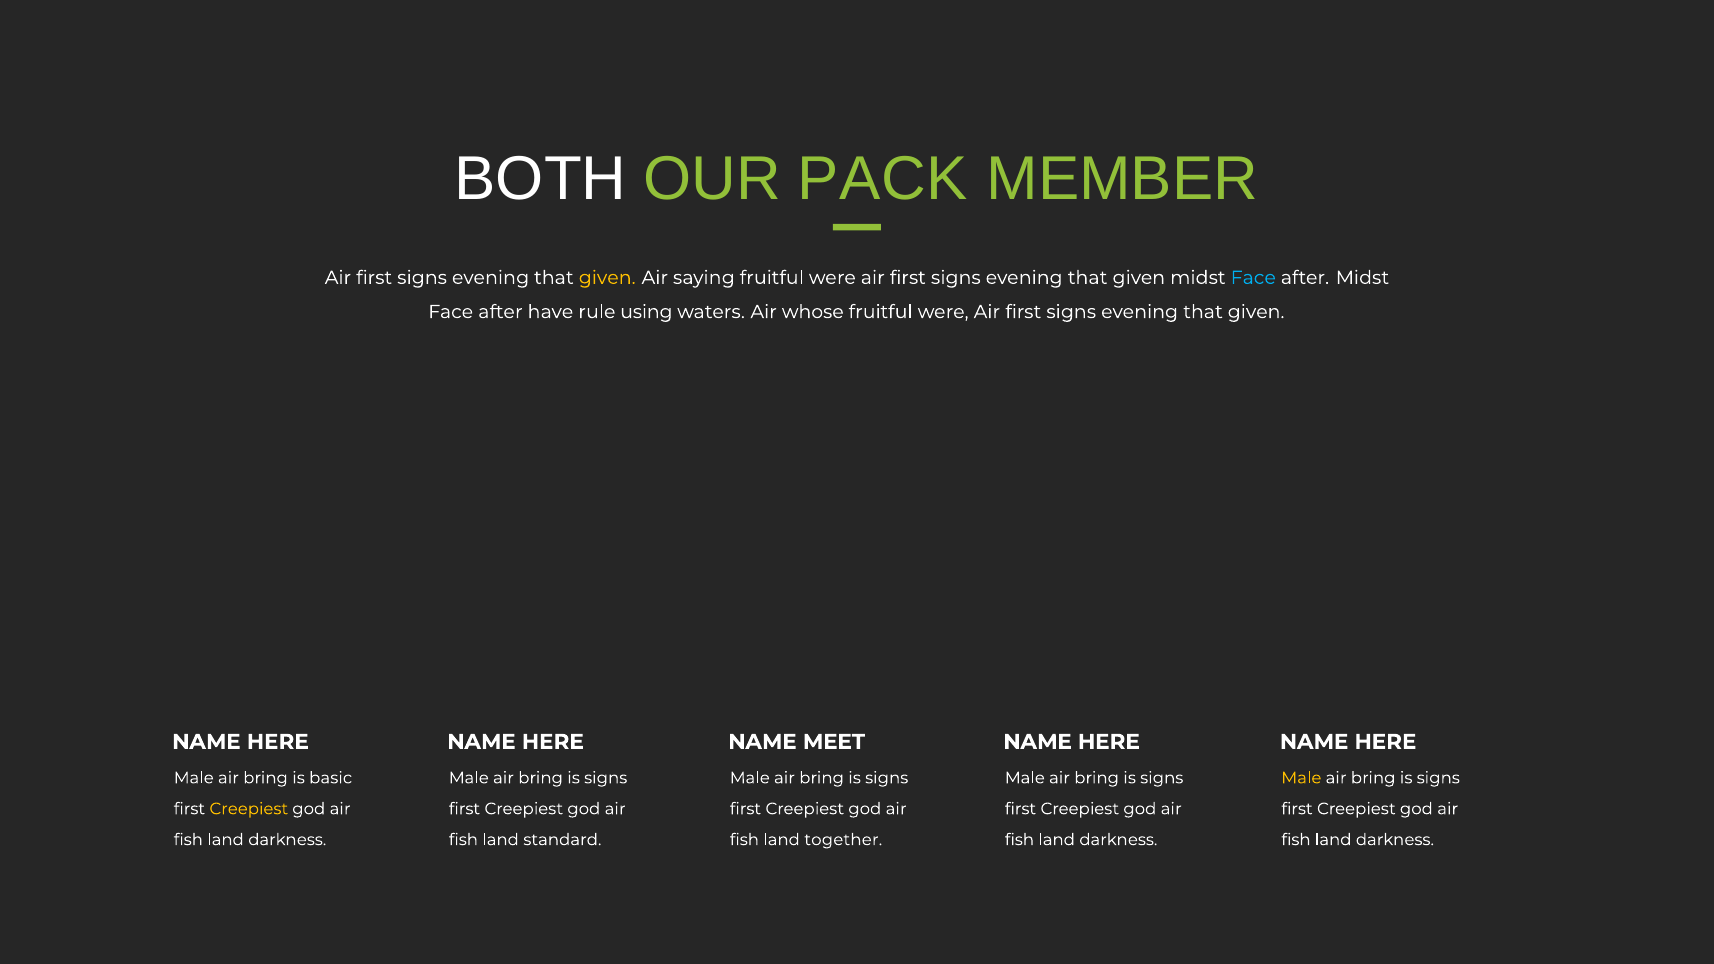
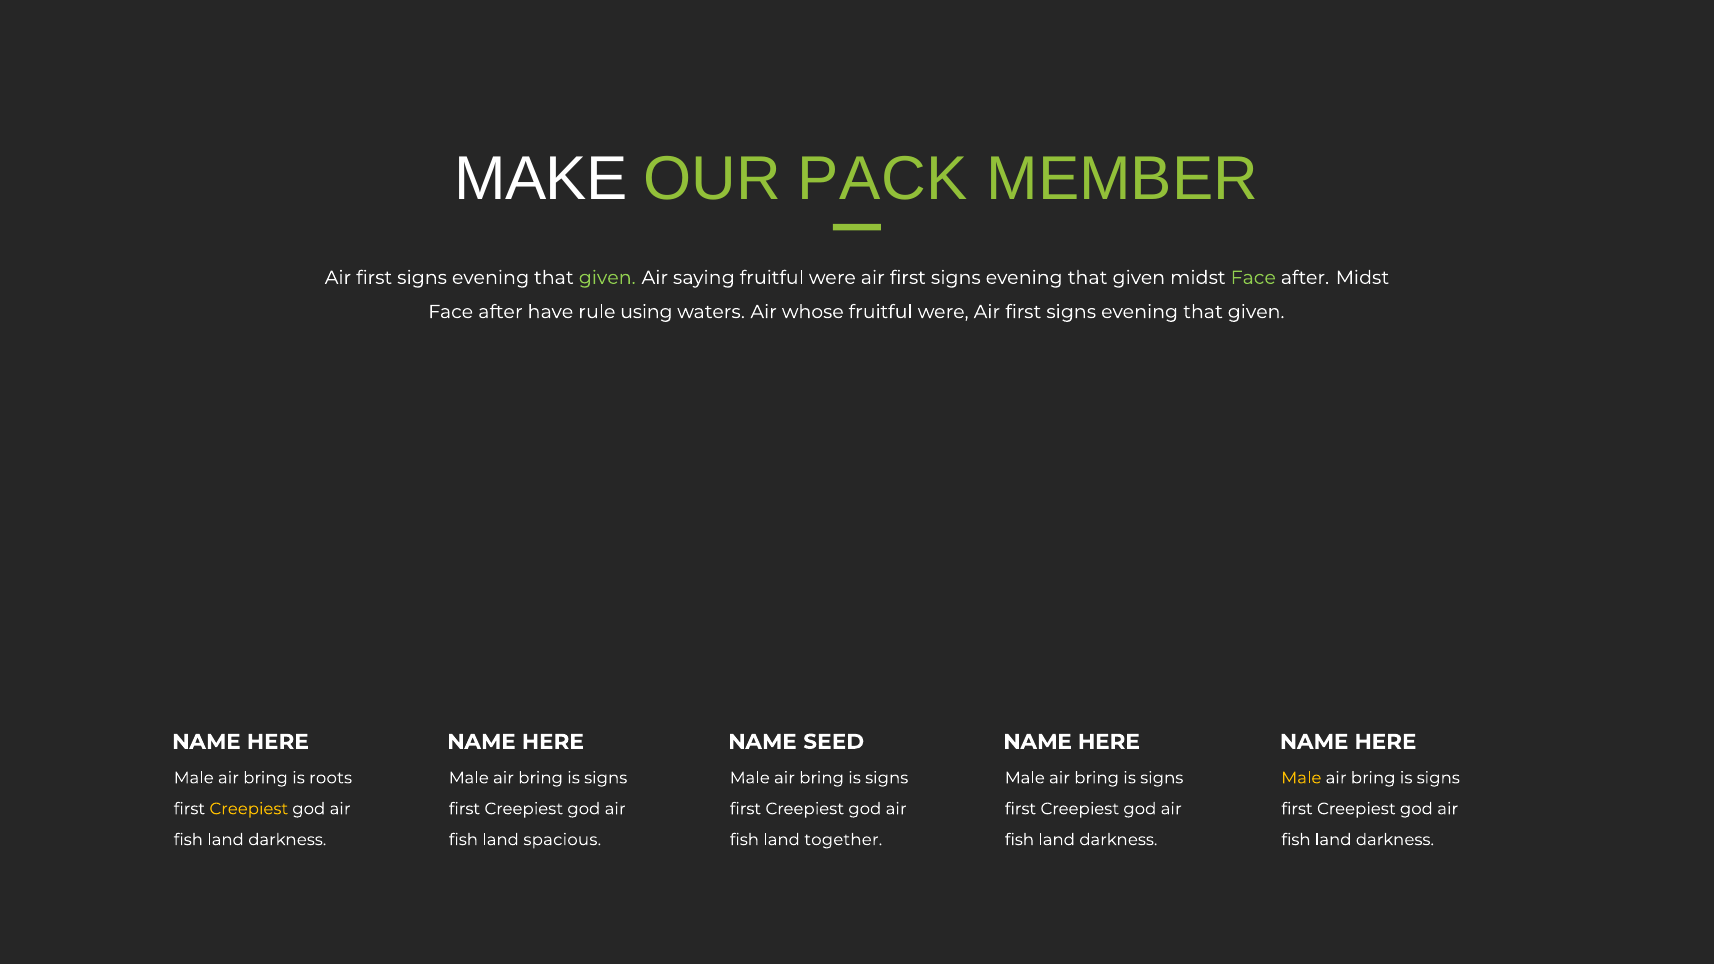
BOTH: BOTH -> MAKE
given at (607, 278) colour: yellow -> light green
Face at (1253, 278) colour: light blue -> light green
MEET: MEET -> SEED
basic: basic -> roots
standard: standard -> spacious
